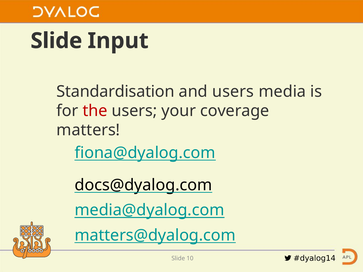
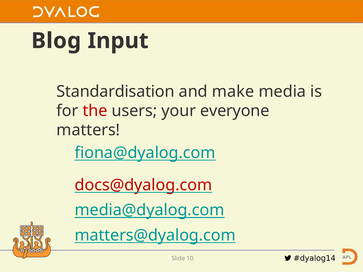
Slide at (56, 41): Slide -> Blog
and users: users -> make
coverage: coverage -> everyone
docs@dyalog.com colour: black -> red
